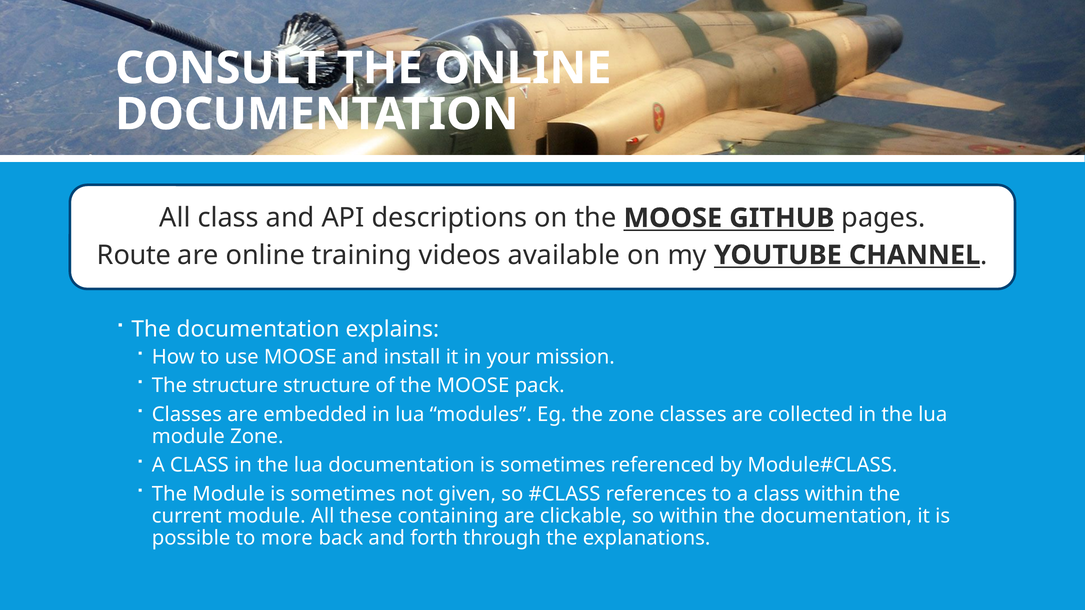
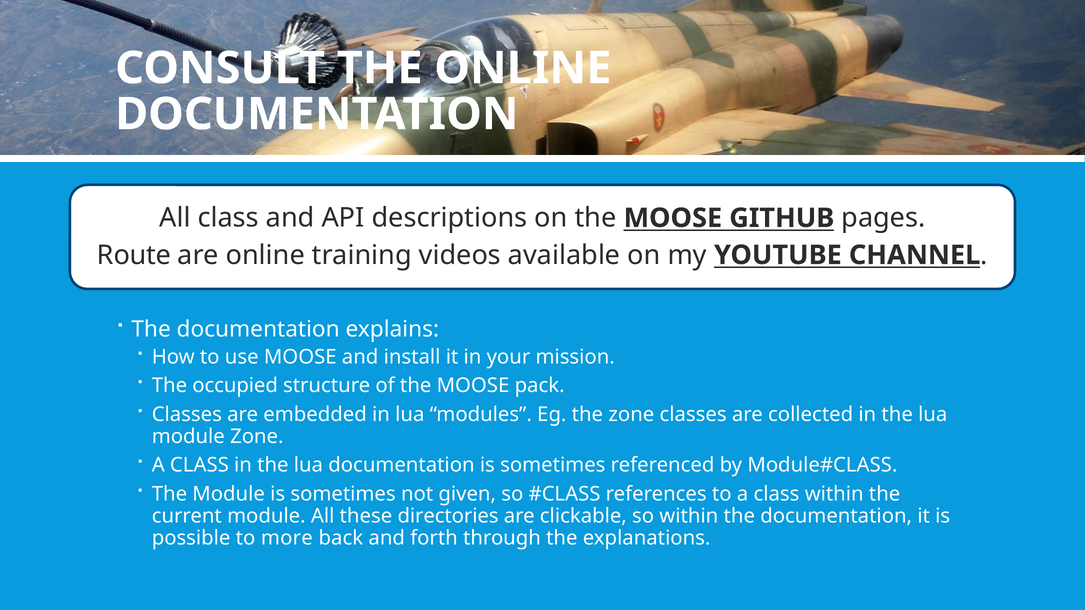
The structure: structure -> occupied
containing: containing -> directories
